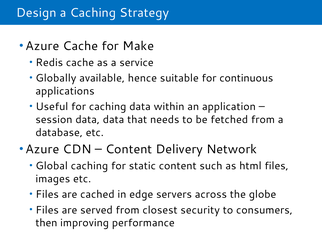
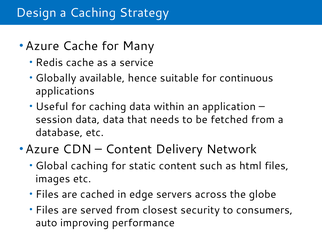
Make: Make -> Many
then: then -> auto
